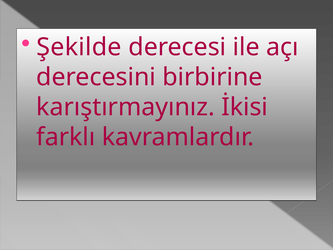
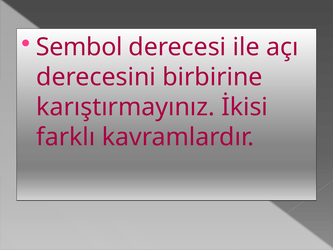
Şekilde: Şekilde -> Sembol
